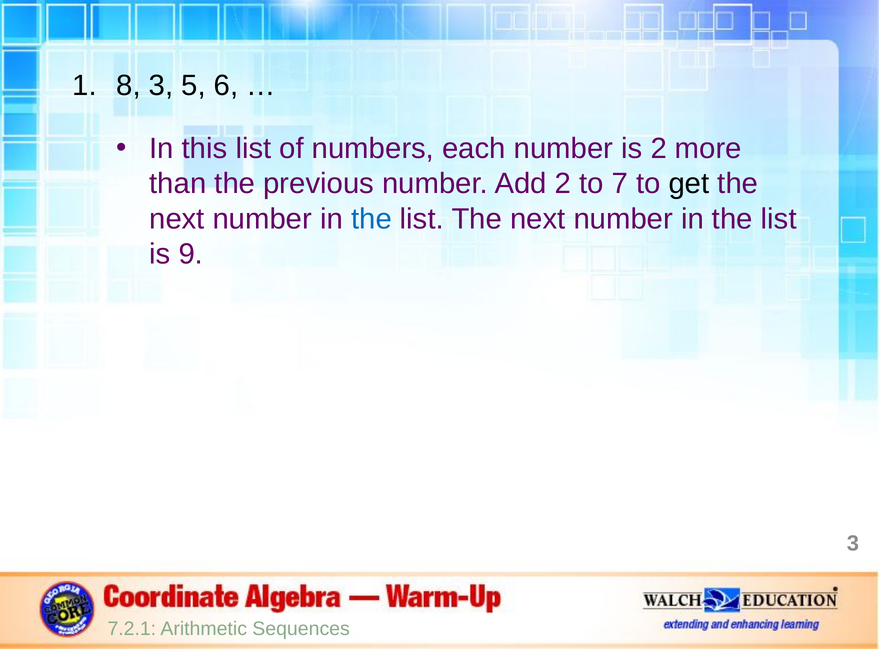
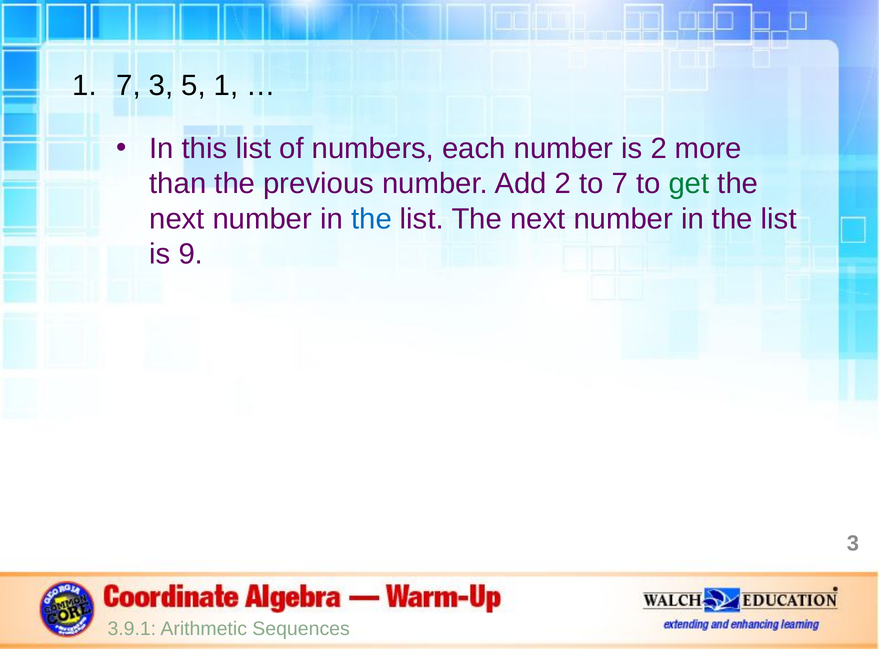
1 8: 8 -> 7
5 6: 6 -> 1
get colour: black -> green
7.2.1: 7.2.1 -> 3.9.1
